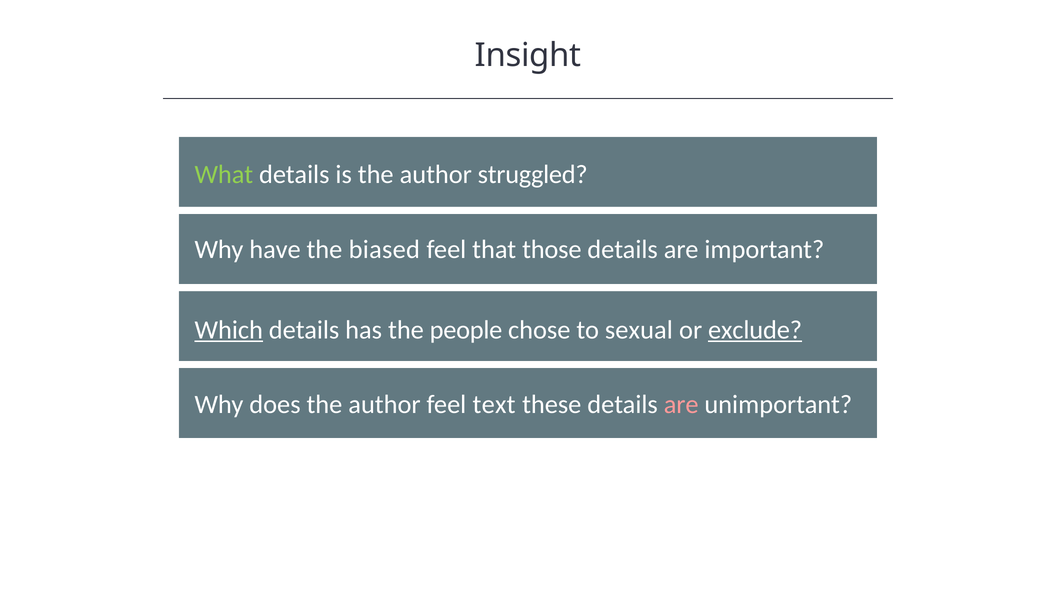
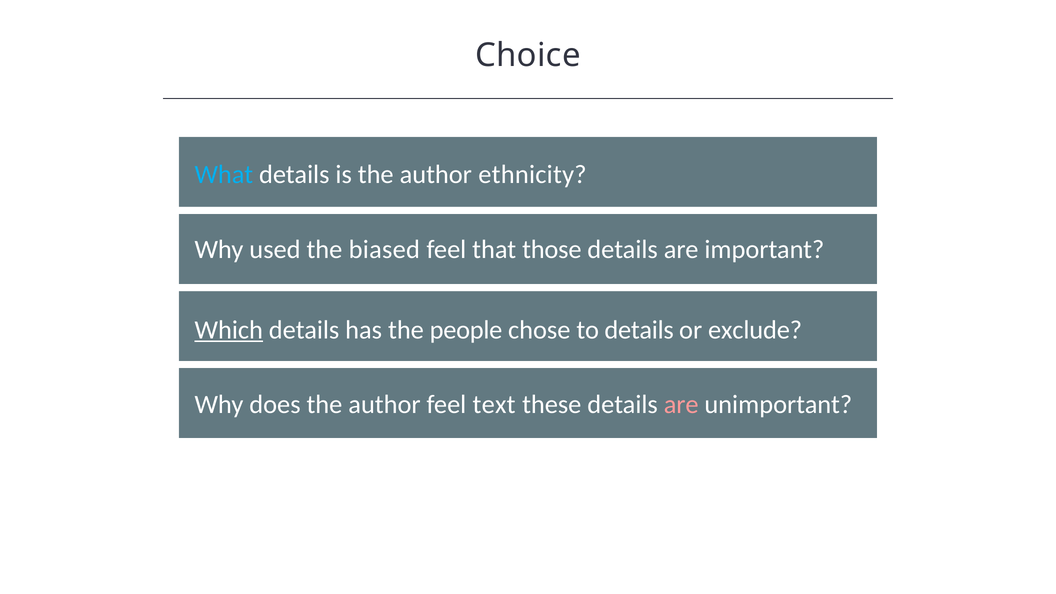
Insight: Insight -> Choice
What colour: light green -> light blue
struggled: struggled -> ethnicity
have: have -> used
to sexual: sexual -> details
exclude underline: present -> none
